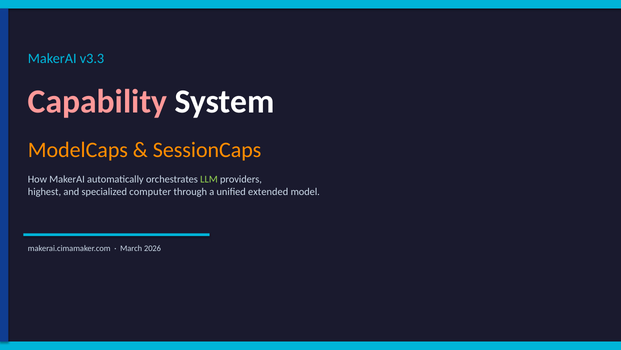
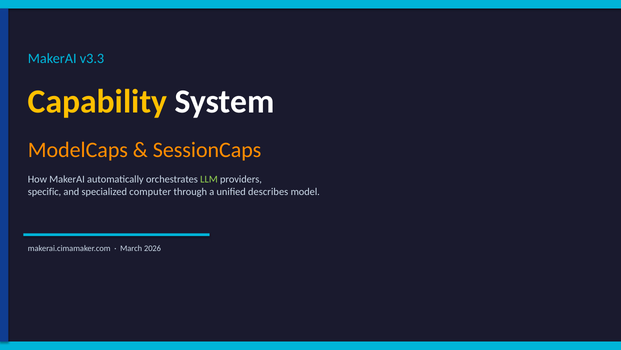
Capability colour: pink -> yellow
highest: highest -> specific
extended: extended -> describes
